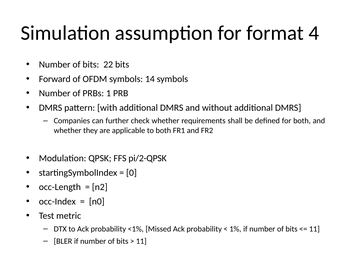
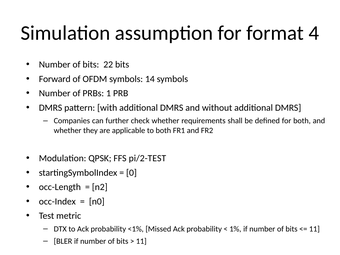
pi/2-QPSK: pi/2-QPSK -> pi/2-TEST
